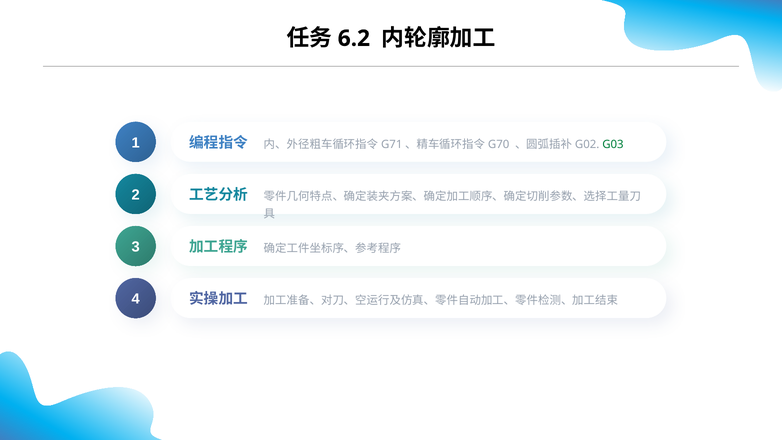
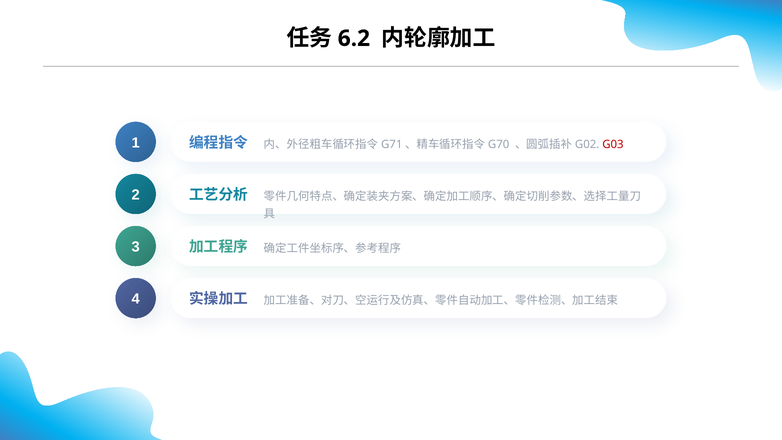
G03 colour: green -> red
